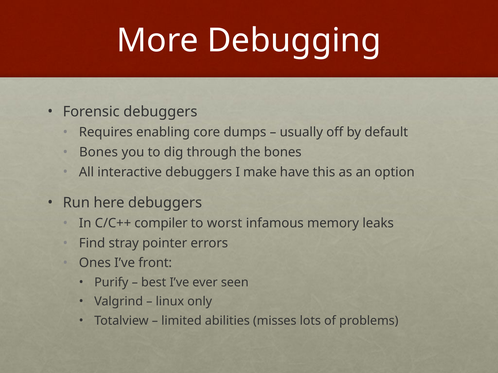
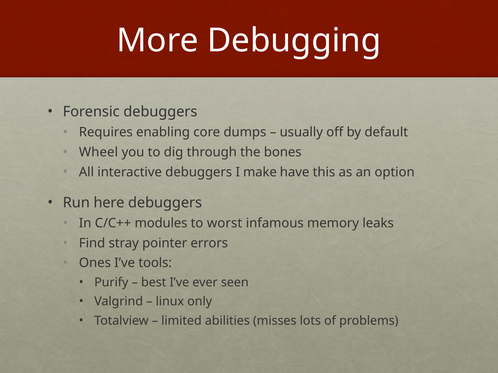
Bones at (99, 152): Bones -> Wheel
compiler: compiler -> modules
front: front -> tools
